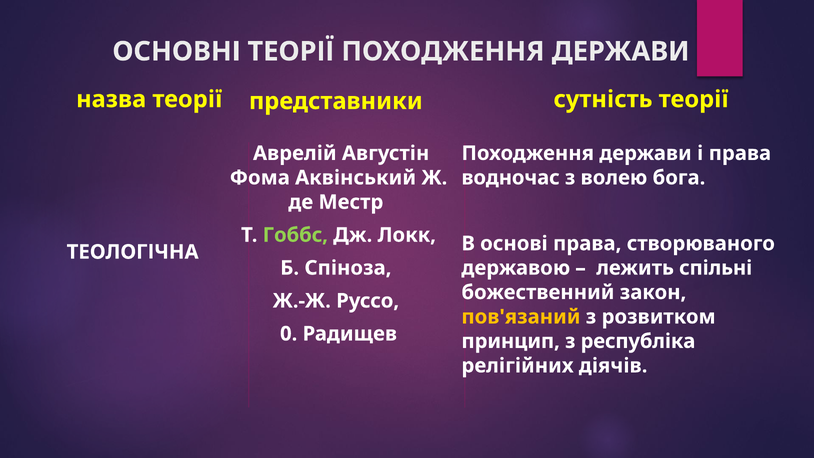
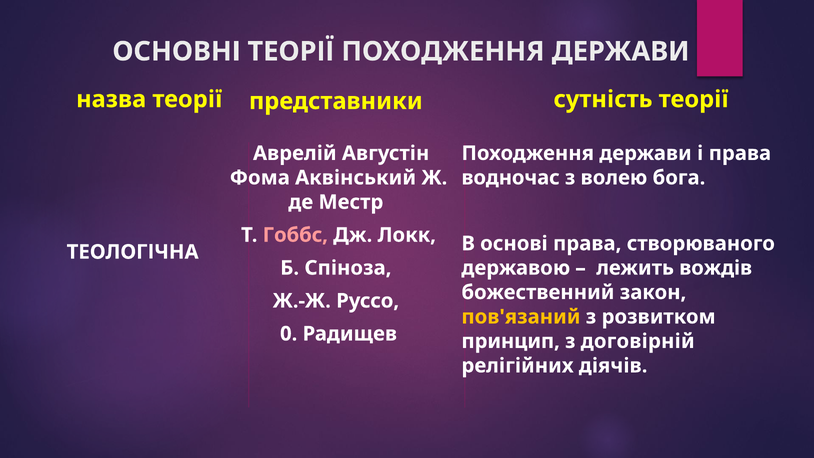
Гоббс colour: light green -> pink
спільні: спільні -> вождів
республіка: республіка -> договірній
